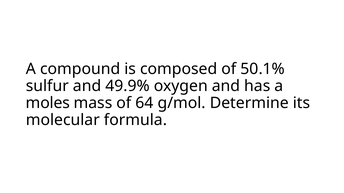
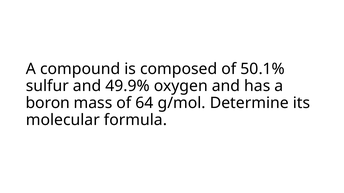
moles: moles -> boron
